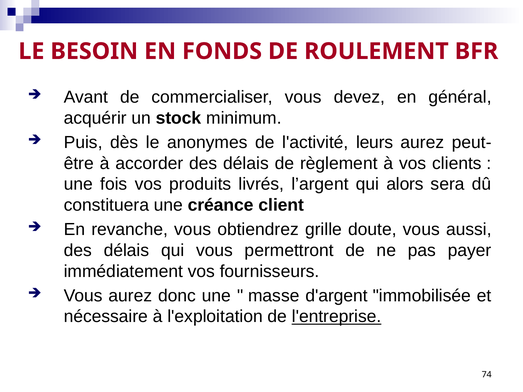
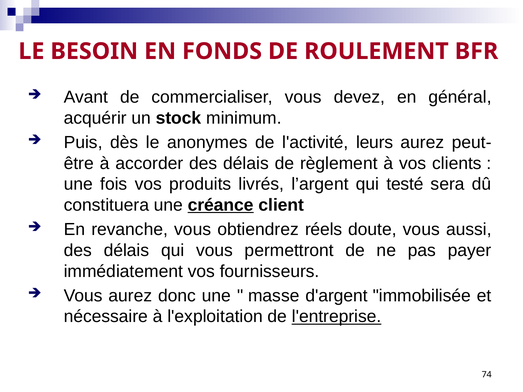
alors: alors -> testé
créance underline: none -> present
grille: grille -> réels
